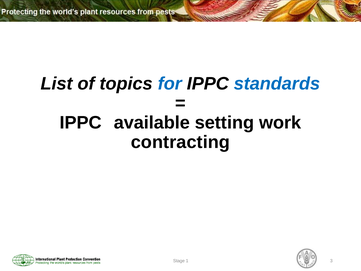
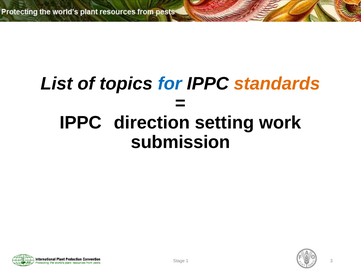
standards colour: blue -> orange
available: available -> direction
contracting: contracting -> submission
